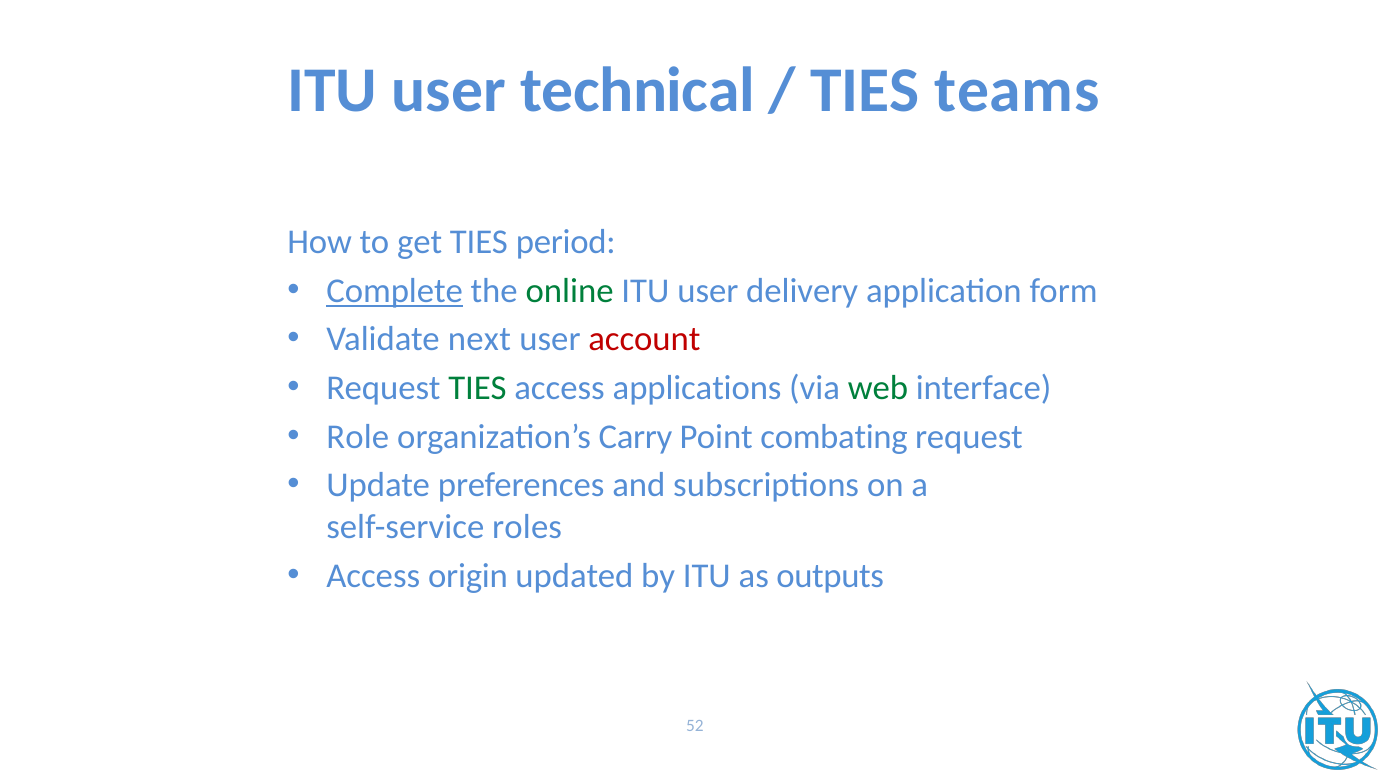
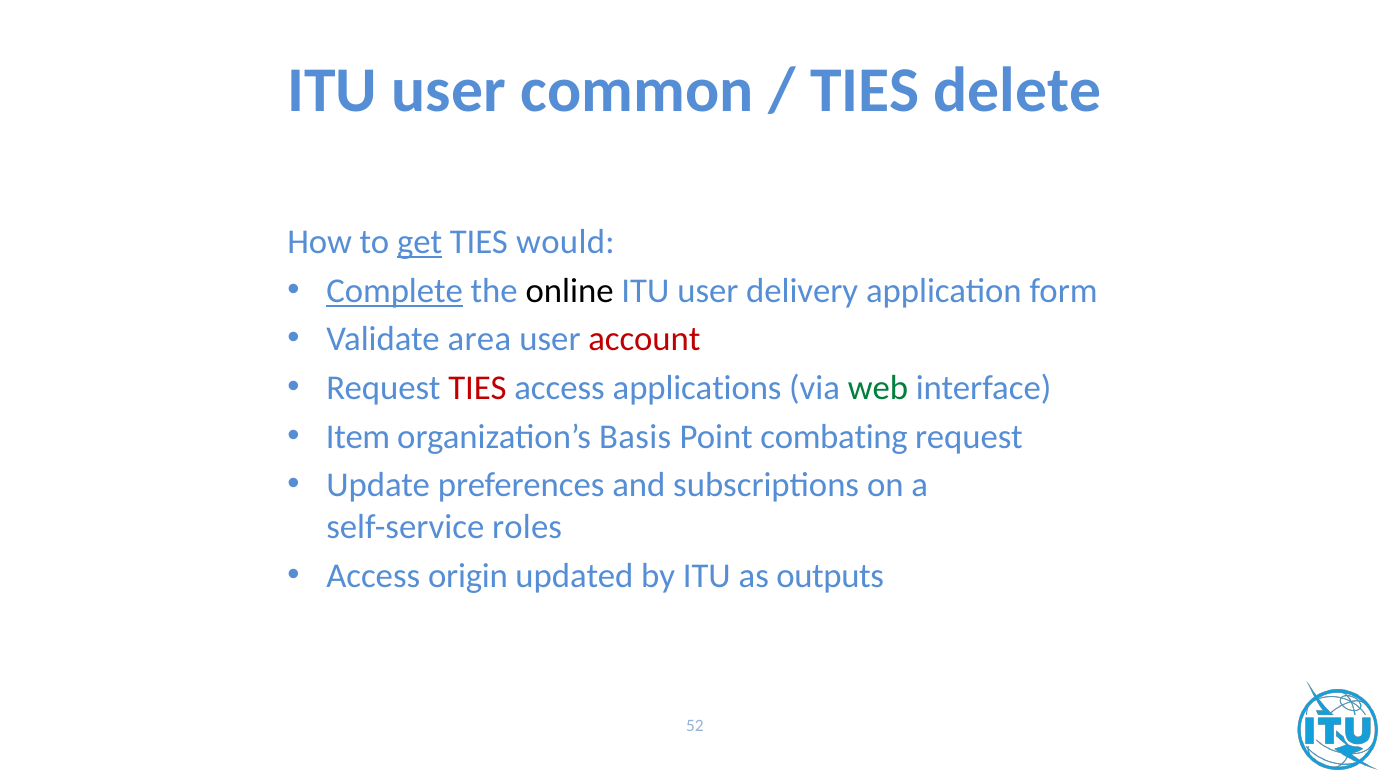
technical: technical -> common
teams: teams -> delete
get underline: none -> present
period: period -> would
online colour: green -> black
next: next -> area
TIES at (477, 388) colour: green -> red
Role: Role -> Item
Carry: Carry -> Basis
